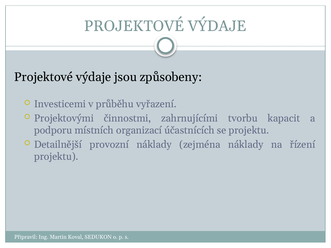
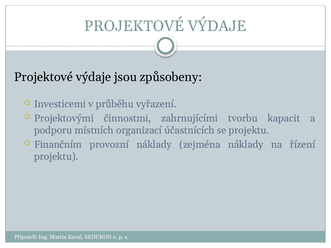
Detailnější: Detailnější -> Finančním
